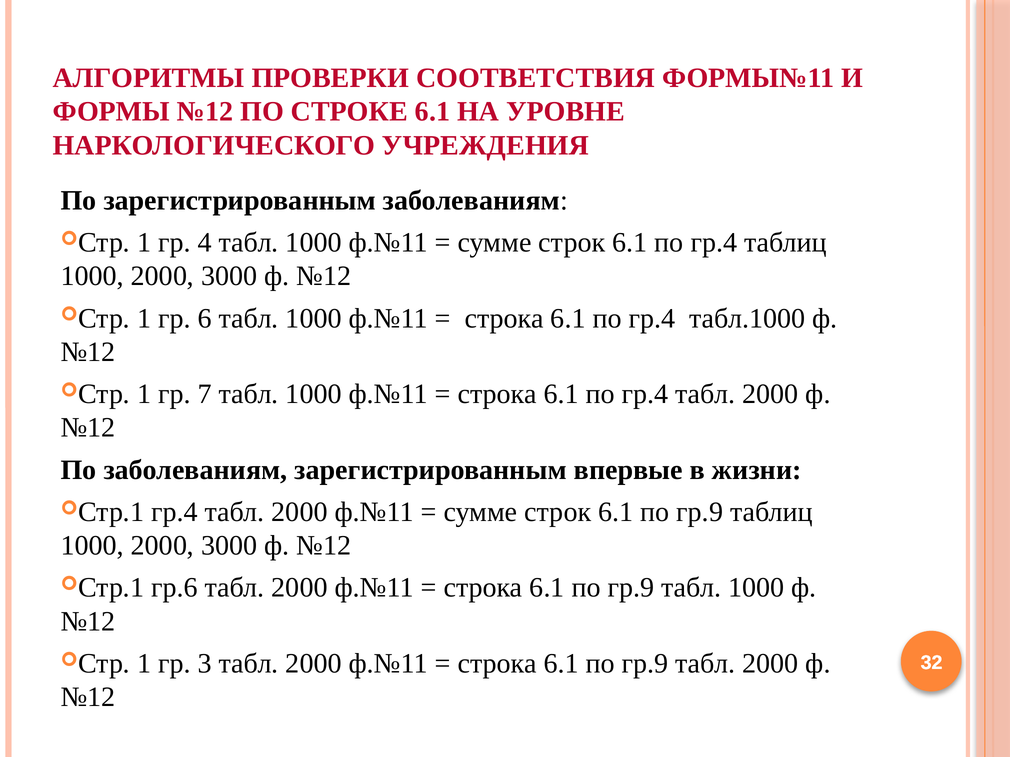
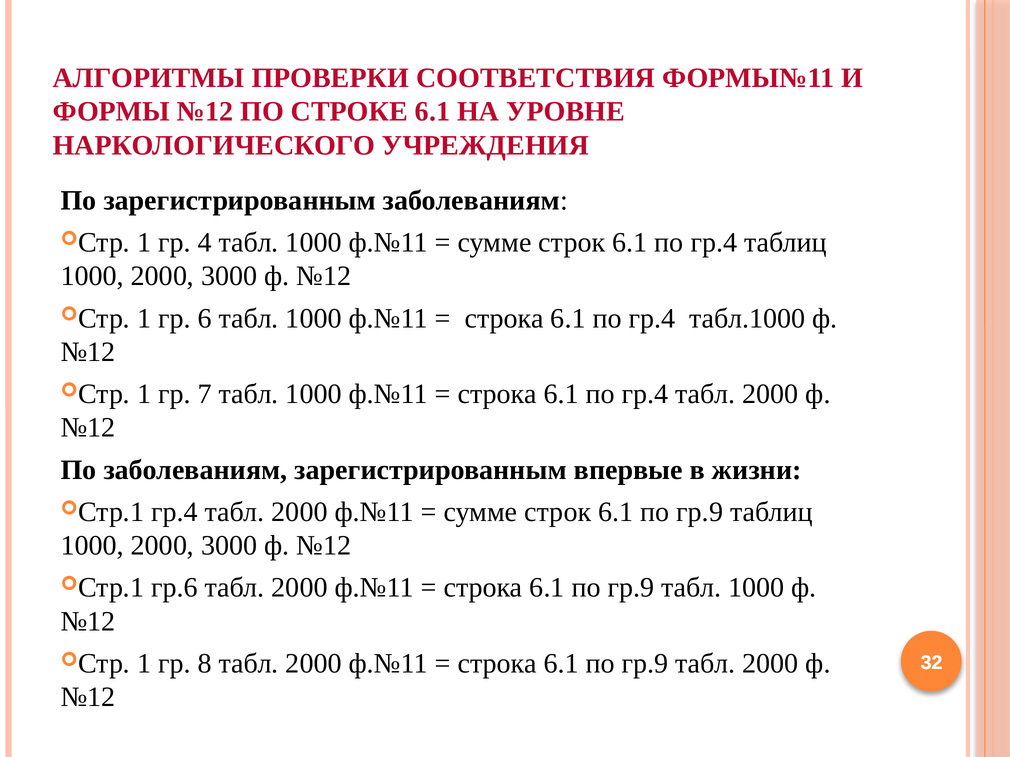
3: 3 -> 8
